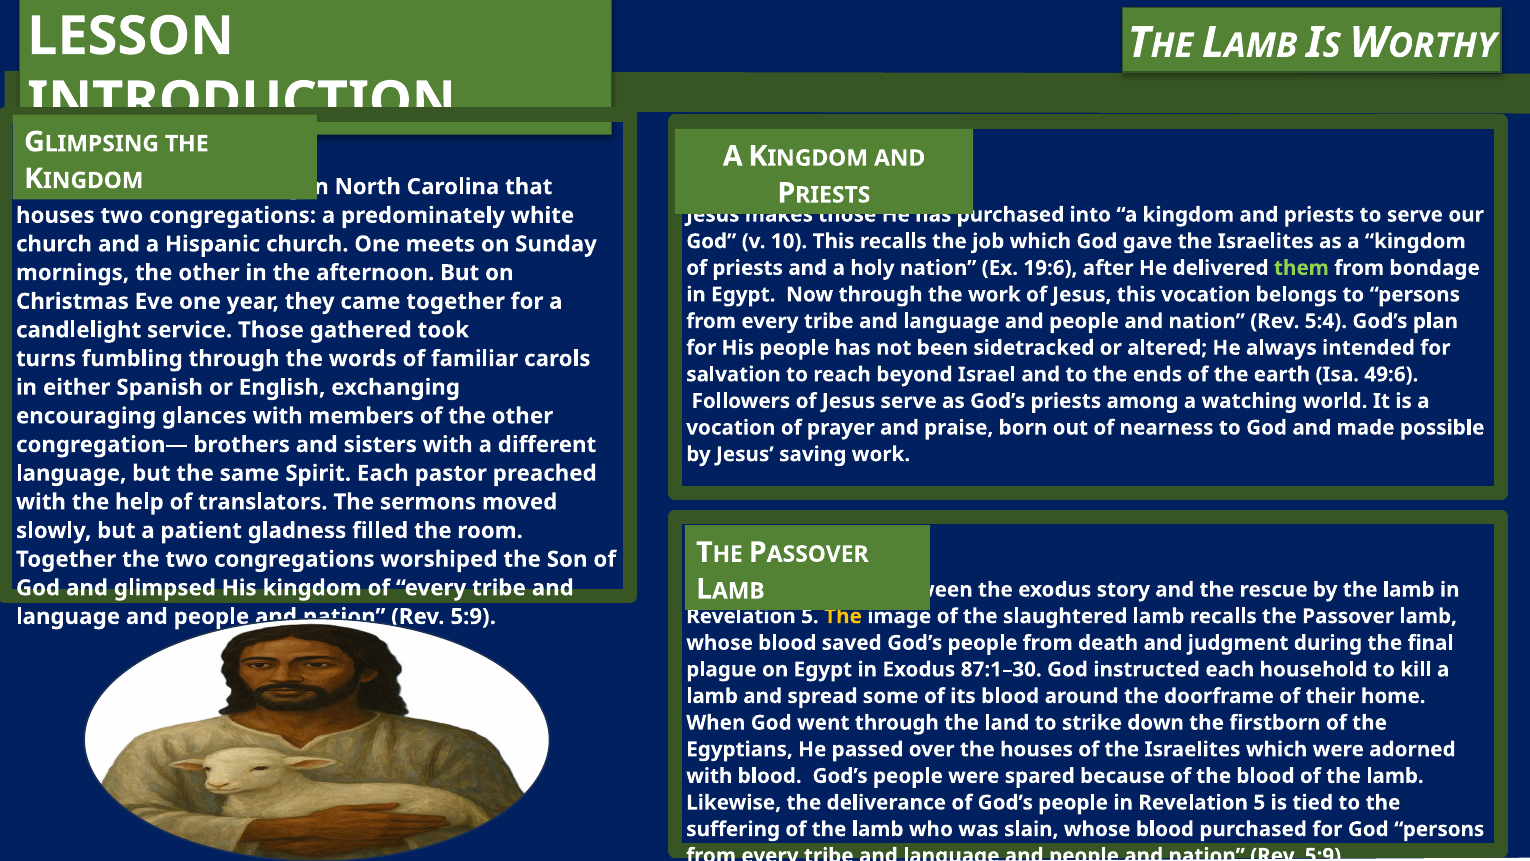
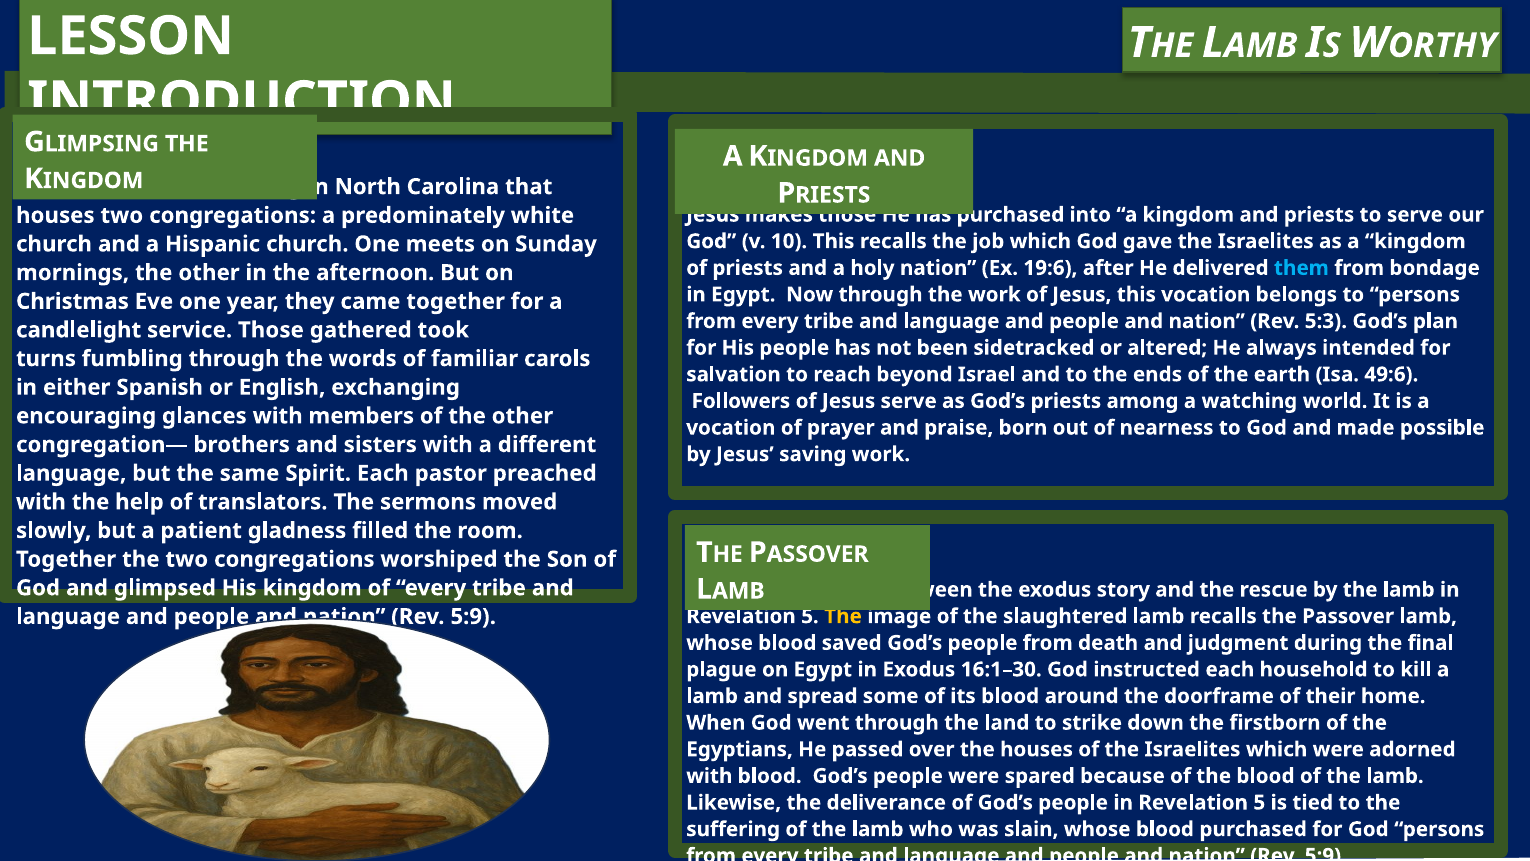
them colour: light green -> light blue
5:4: 5:4 -> 5:3
87:1–30: 87:1–30 -> 16:1–30
